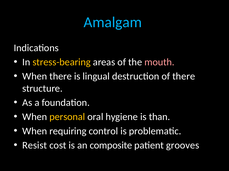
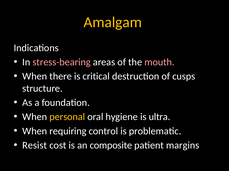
Amalgam colour: light blue -> yellow
stress-bearing colour: yellow -> pink
lingual: lingual -> critical
of there: there -> cusps
than: than -> ultra
grooves: grooves -> margins
